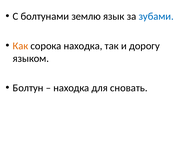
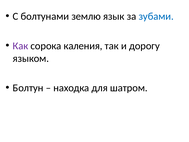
Как colour: orange -> purple
сорока находка: находка -> каления
сновать: сновать -> шатром
